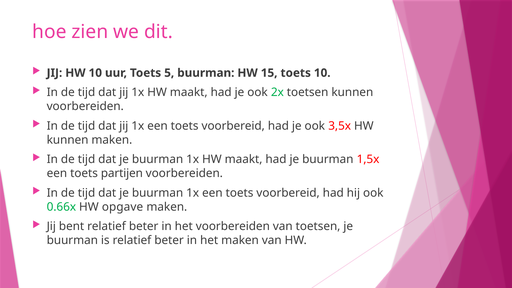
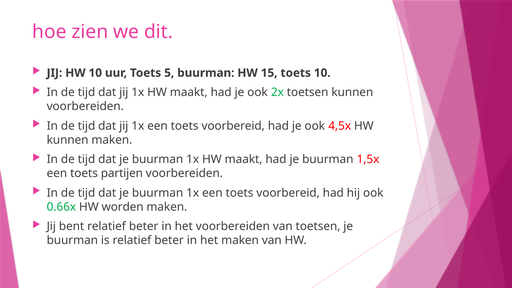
3,5x: 3,5x -> 4,5x
opgave: opgave -> worden
